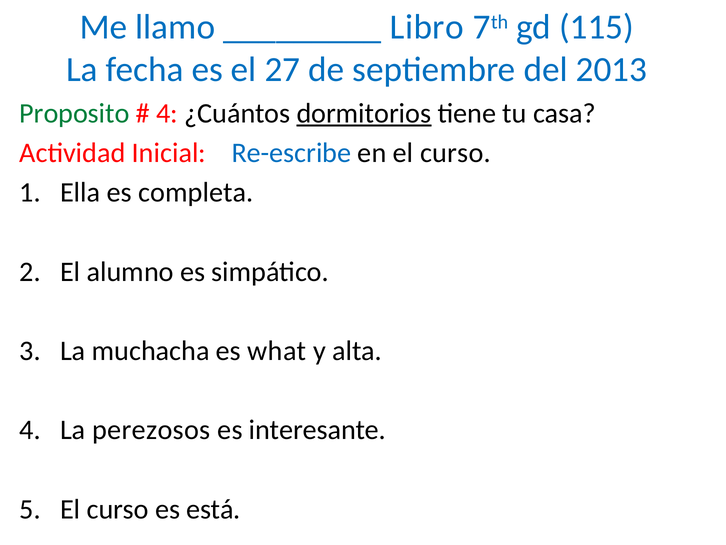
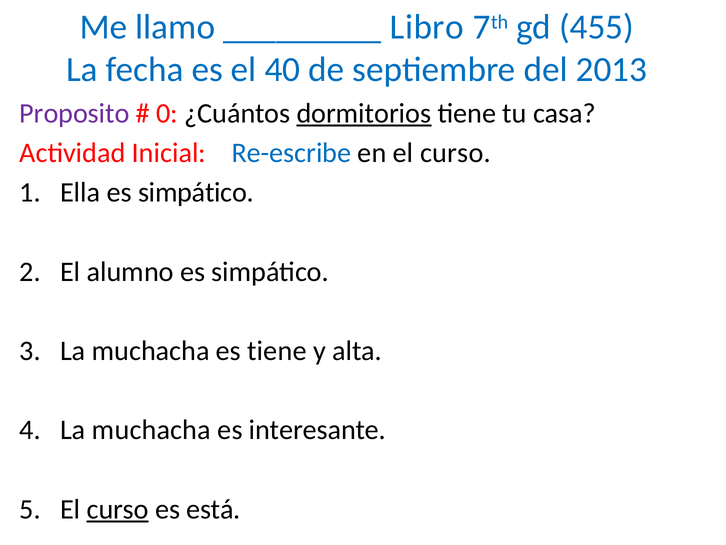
115: 115 -> 455
27: 27 -> 40
Proposito colour: green -> purple
4 at (167, 113): 4 -> 0
Ella es completa: completa -> simpático
es what: what -> tiene
perezosos at (151, 430): perezosos -> muchacha
curso at (118, 509) underline: none -> present
